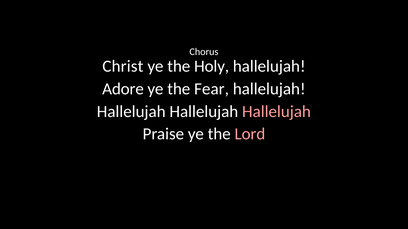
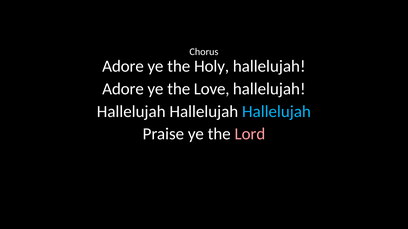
Christ at (123, 67): Christ -> Adore
Fear: Fear -> Love
Hallelujah at (276, 112) colour: pink -> light blue
